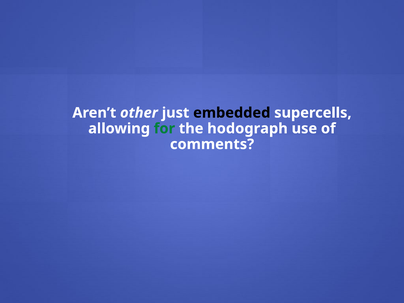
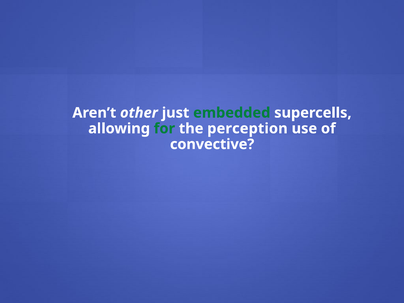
embedded colour: black -> green
hodograph: hodograph -> perception
comments: comments -> convective
